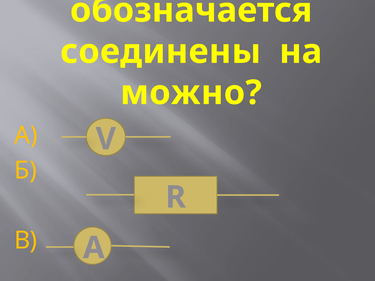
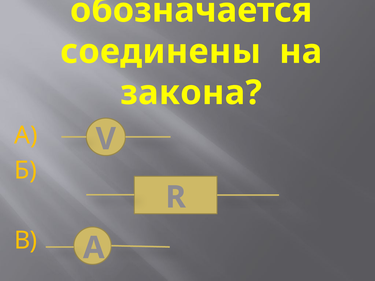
можно: можно -> закона
